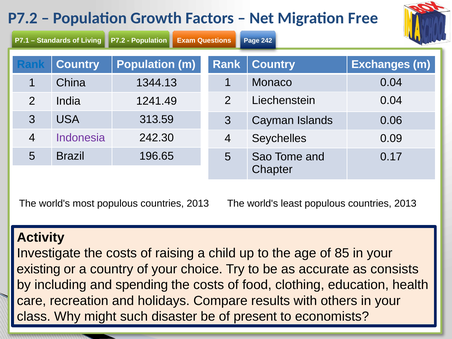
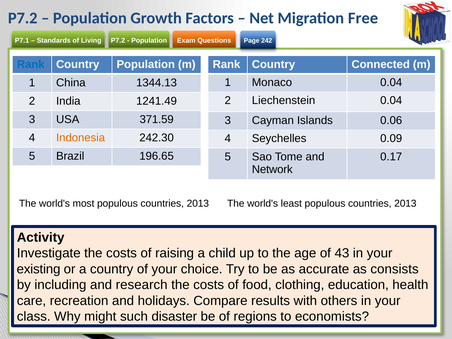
Exchanges: Exchanges -> Connected
313.59: 313.59 -> 371.59
Indonesia colour: purple -> orange
Chapter: Chapter -> Network
85: 85 -> 43
spending: spending -> research
present: present -> regions
